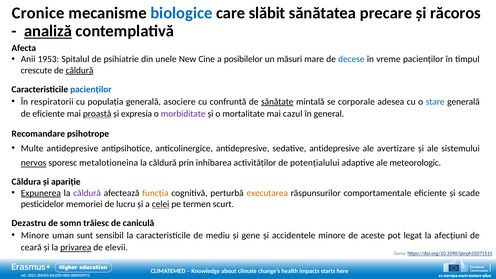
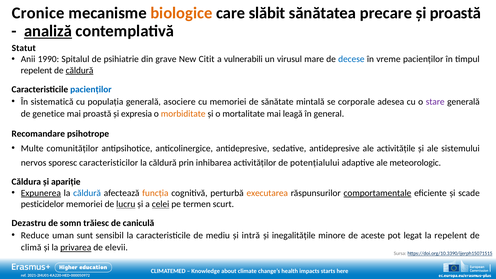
biologice colour: blue -> orange
și răcoros: răcoros -> proastă
Afecta: Afecta -> Statut
1953: 1953 -> 1990
unele: unele -> grave
Cine: Cine -> Citit
posibilelor: posibilelor -> vulnerabili
măsuri: măsuri -> virusul
crescute at (36, 70): crescute -> repelent
respiratorii: respiratorii -> sistematică
cu confruntă: confruntă -> memoriei
sănătate underline: present -> none
stare colour: blue -> purple
de eficiente: eficiente -> genetice
proastă at (97, 114) underline: present -> none
morbiditate colour: purple -> orange
cazul: cazul -> leagă
Multe antidepresive: antidepresive -> comunităților
avertizare: avertizare -> activitățile
nervos underline: present -> none
metalotioneina: metalotioneina -> caracteristicilor
căldură at (87, 193) colour: purple -> blue
comportamentale underline: none -> present
lucru underline: none -> present
Minore at (35, 235): Minore -> Reduce
gene: gene -> intră
accidentele: accidentele -> inegalitățile
la afecțiuni: afecțiuni -> repelent
ceară: ceară -> climă
